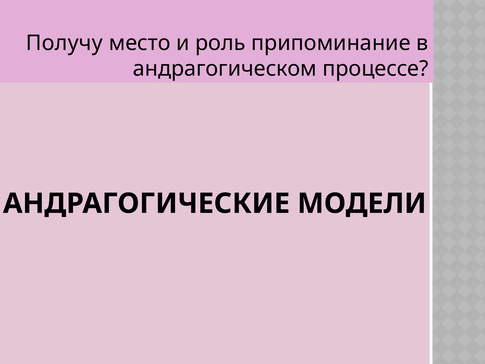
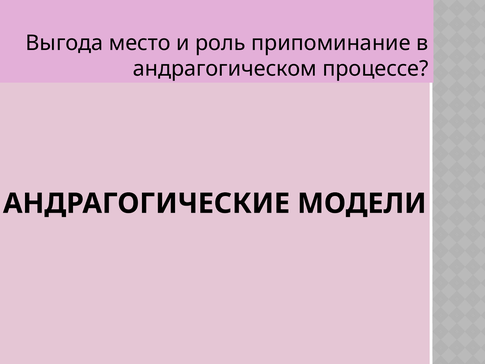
Получу: Получу -> Выгода
